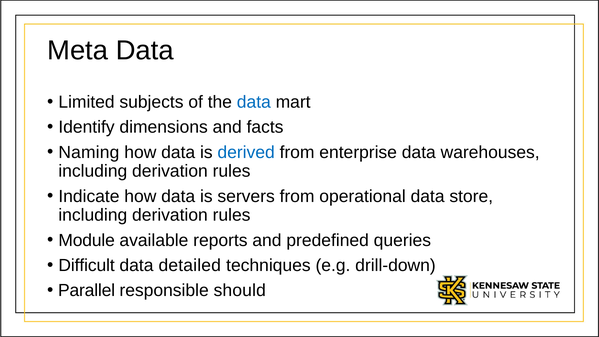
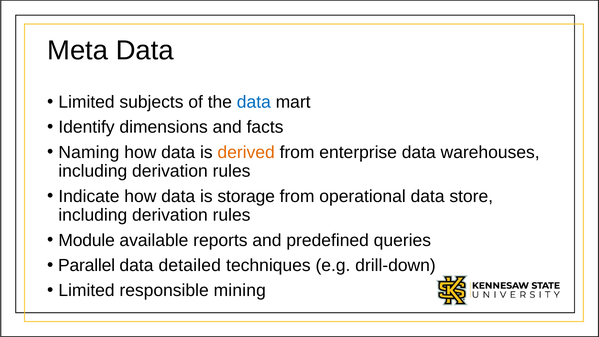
derived colour: blue -> orange
servers: servers -> storage
Difficult: Difficult -> Parallel
Parallel at (87, 290): Parallel -> Limited
should: should -> mining
